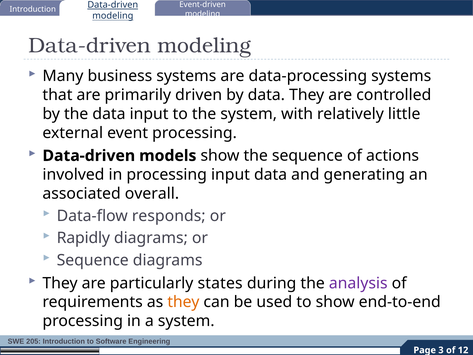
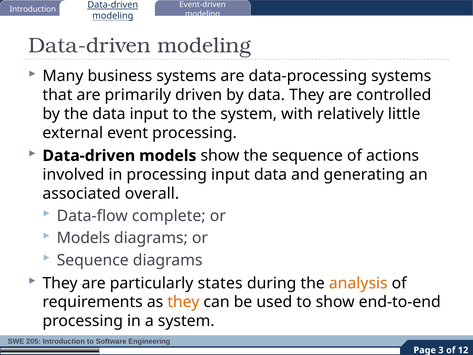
responds: responds -> complete
Rapidly at (83, 238): Rapidly -> Models
analysis colour: purple -> orange
